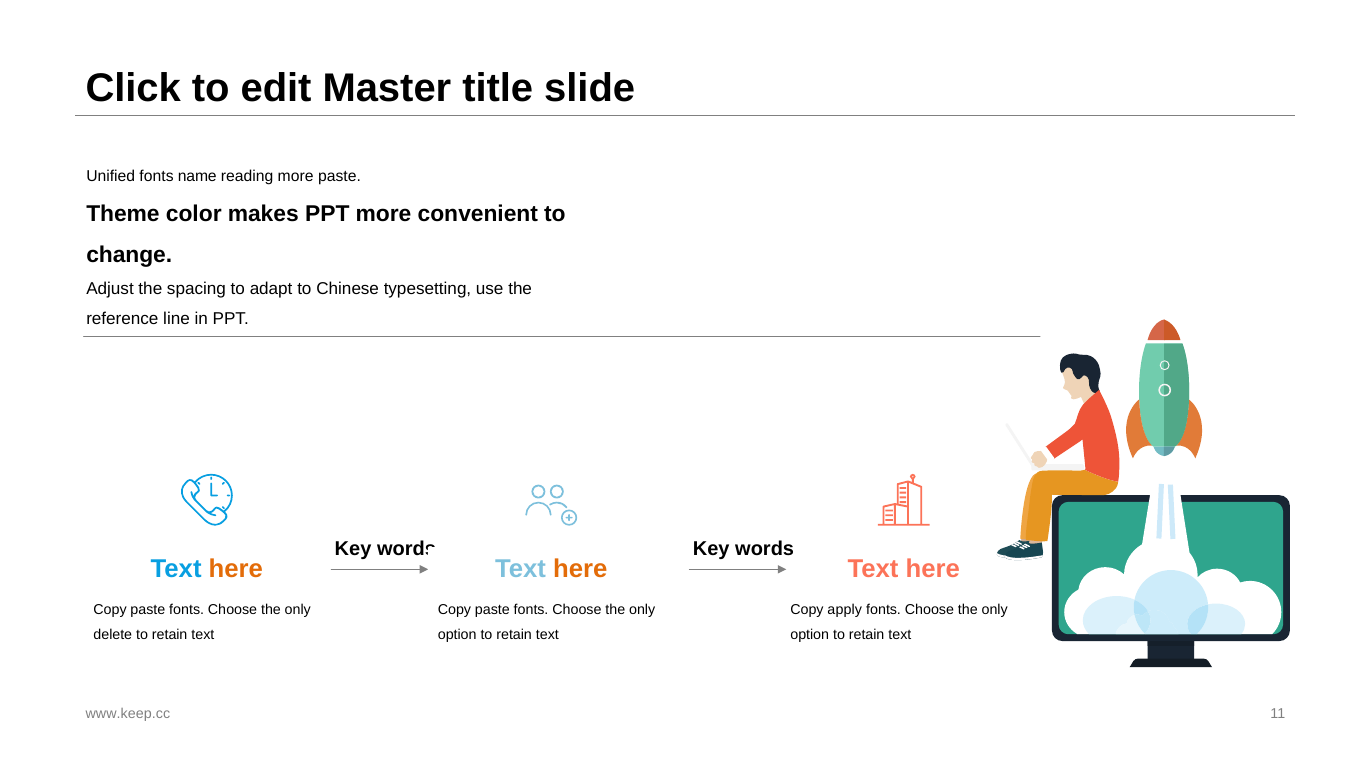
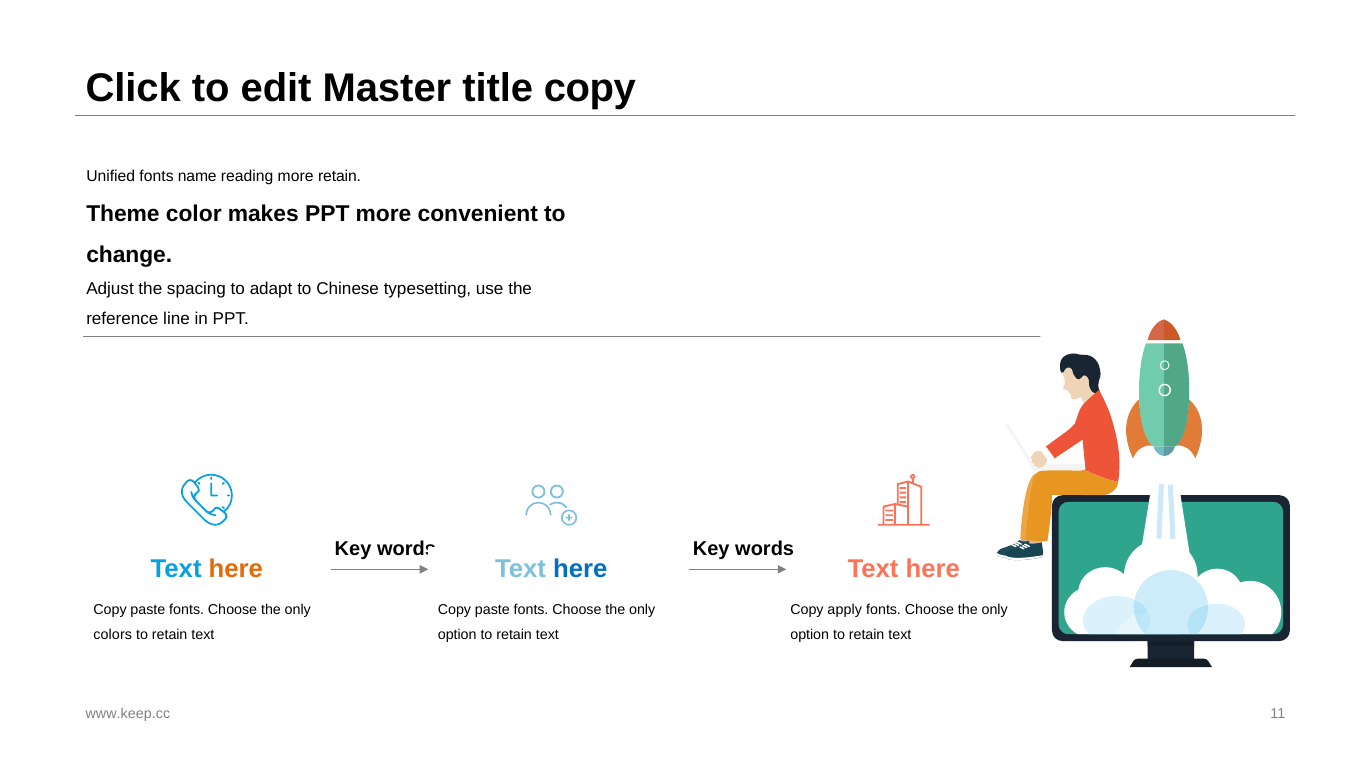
title slide: slide -> copy
more paste: paste -> retain
here at (580, 570) colour: orange -> blue
delete: delete -> colors
